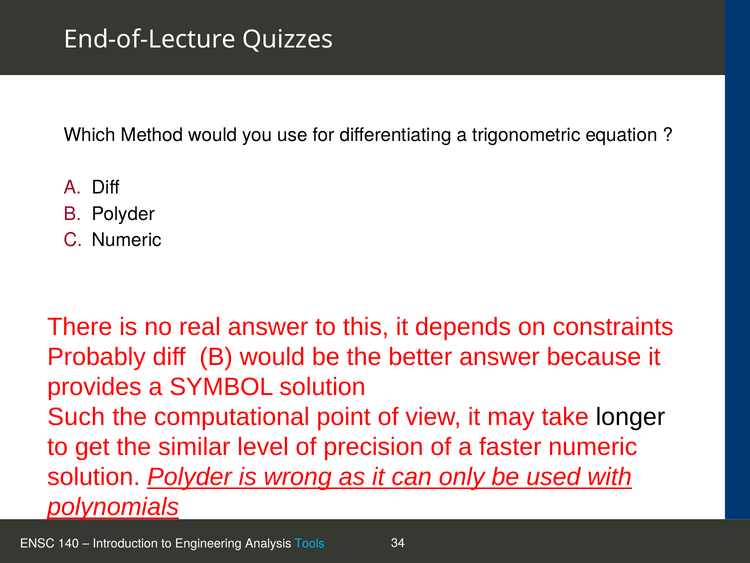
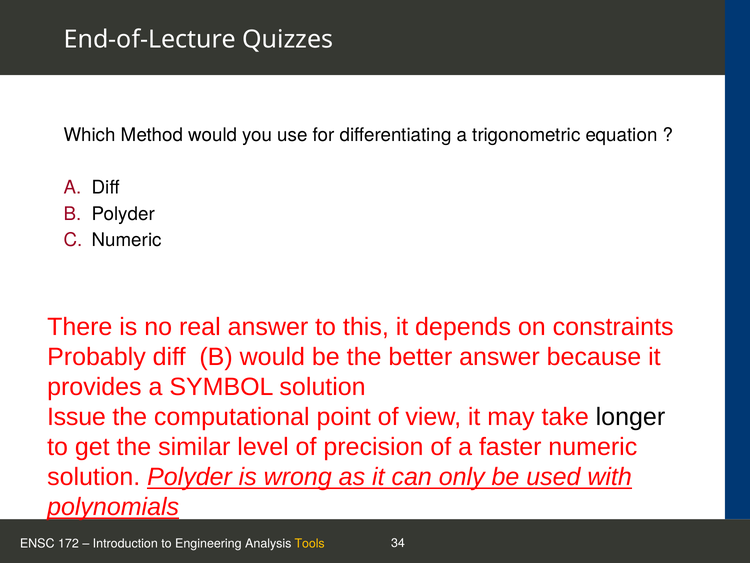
Such: Such -> Issue
140: 140 -> 172
Tools colour: light blue -> yellow
